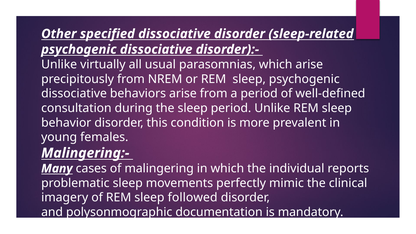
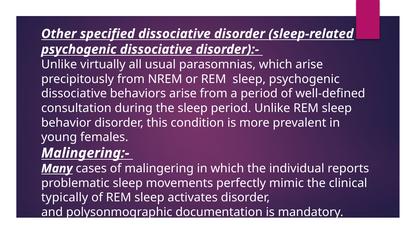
imagery: imagery -> typically
followed: followed -> activates
